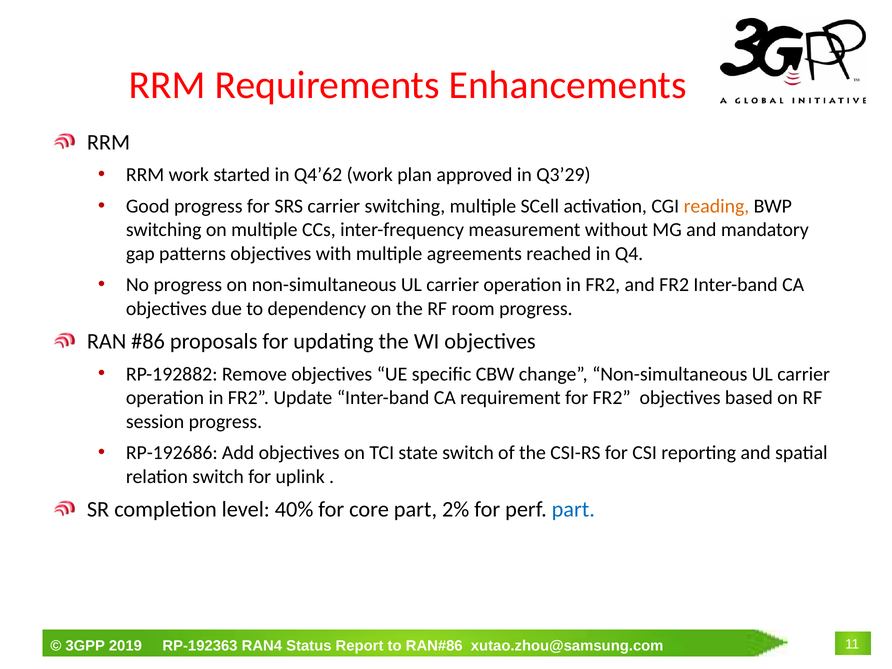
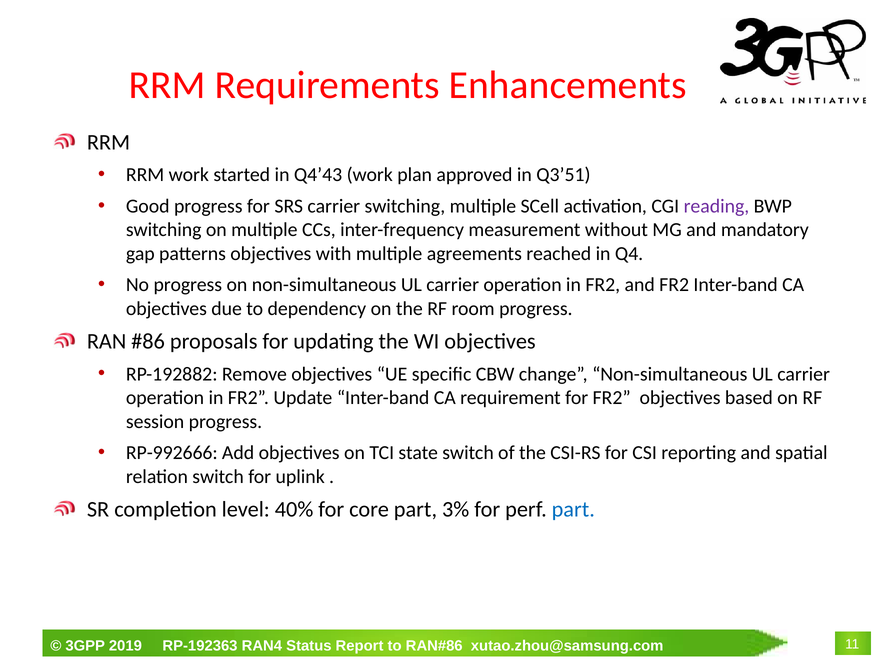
Q4’62: Q4’62 -> Q4’43
Q3’29: Q3’29 -> Q3’51
reading colour: orange -> purple
RP-192686: RP-192686 -> RP-992666
2%: 2% -> 3%
